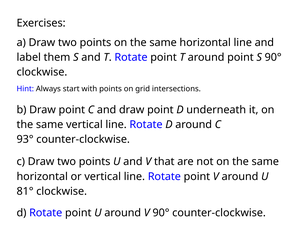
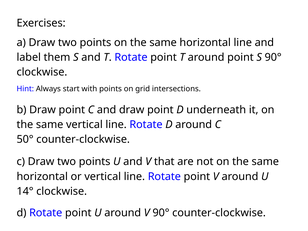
93°: 93° -> 50°
81°: 81° -> 14°
